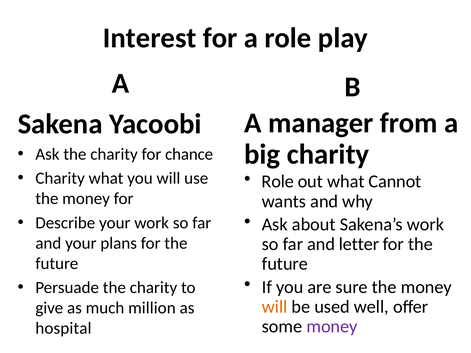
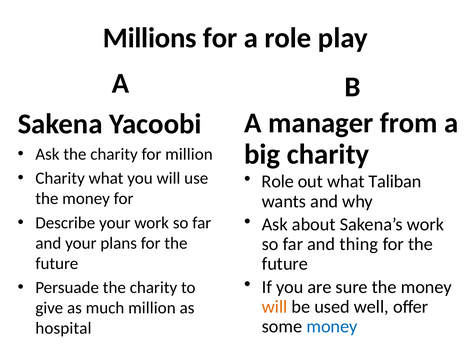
Interest: Interest -> Millions
for chance: chance -> million
Cannot: Cannot -> Taliban
letter: letter -> thing
money at (332, 327) colour: purple -> blue
